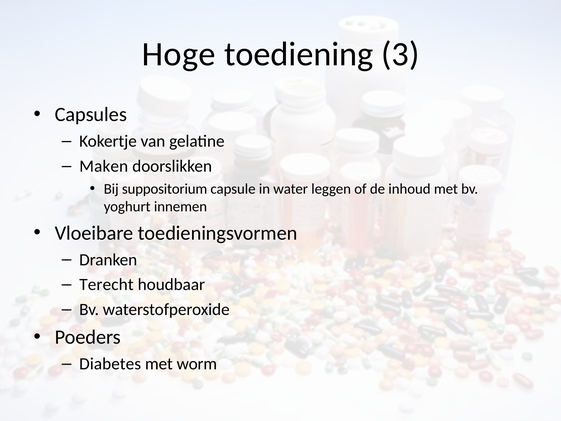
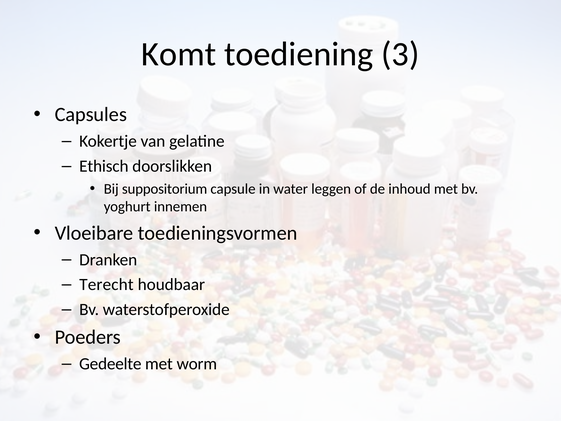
Hoge: Hoge -> Komt
Maken: Maken -> Ethisch
Diabetes: Diabetes -> Gedeelte
